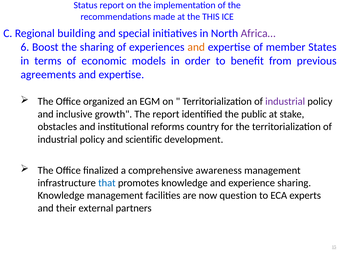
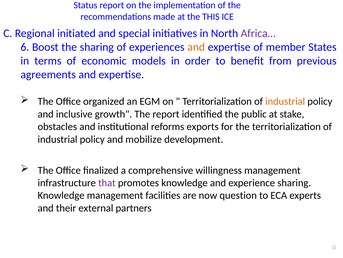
building: building -> initiated
industrial at (285, 101) colour: purple -> orange
country: country -> exports
scientific: scientific -> mobilize
awareness: awareness -> willingness
that colour: blue -> purple
